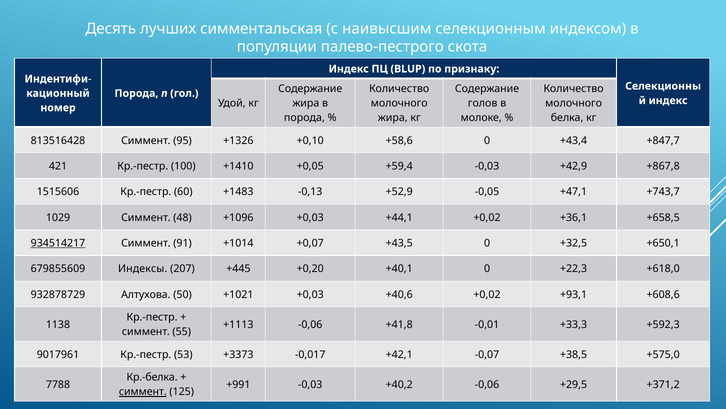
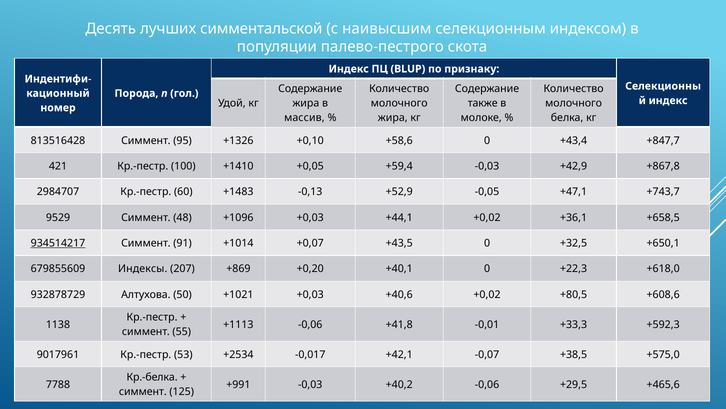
симментальская: симментальская -> симментальской
голов: голов -> также
порода at (304, 118): порода -> массив
1515606: 1515606 -> 2984707
1029: 1029 -> 9529
+445: +445 -> +869
+93,1: +93,1 -> +80,5
+3373: +3373 -> +2534
+371,2: +371,2 -> +465,6
симмент at (143, 391) underline: present -> none
